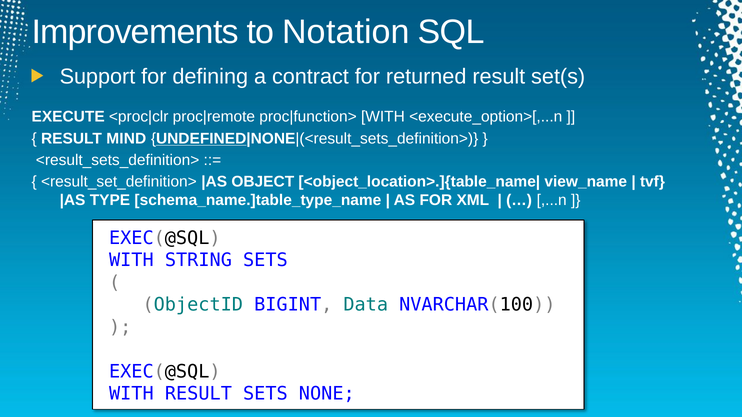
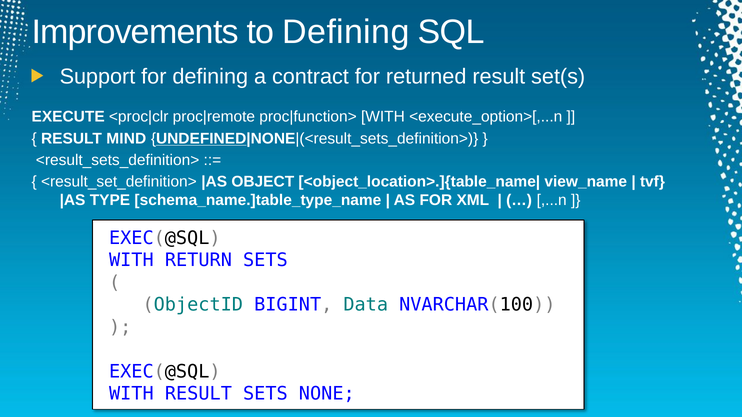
to Notation: Notation -> Defining
STRING: STRING -> RETURN
